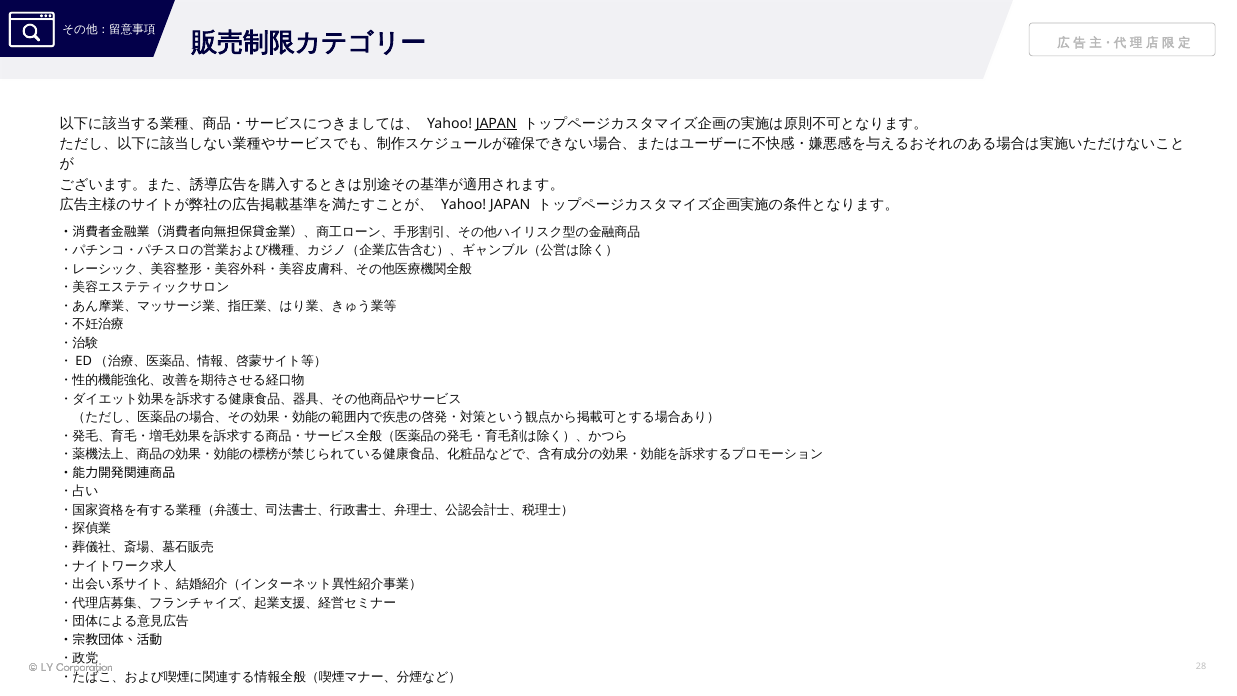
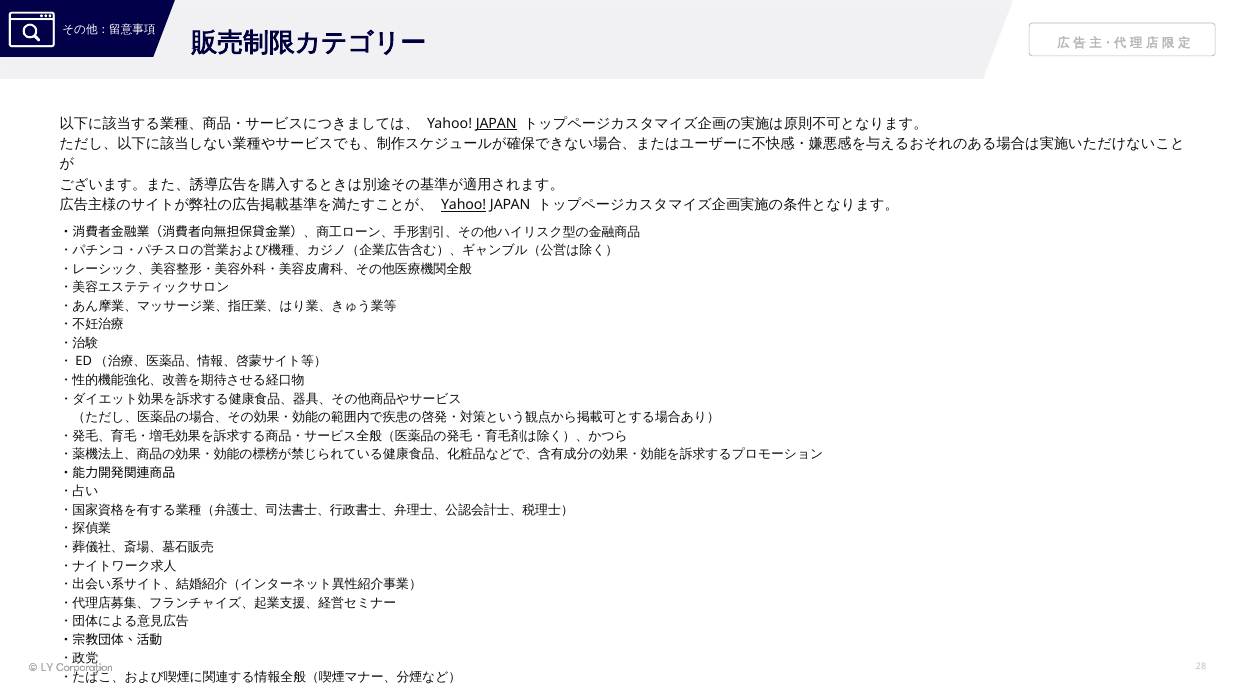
Yahoo at (464, 205) underline: none -> present
